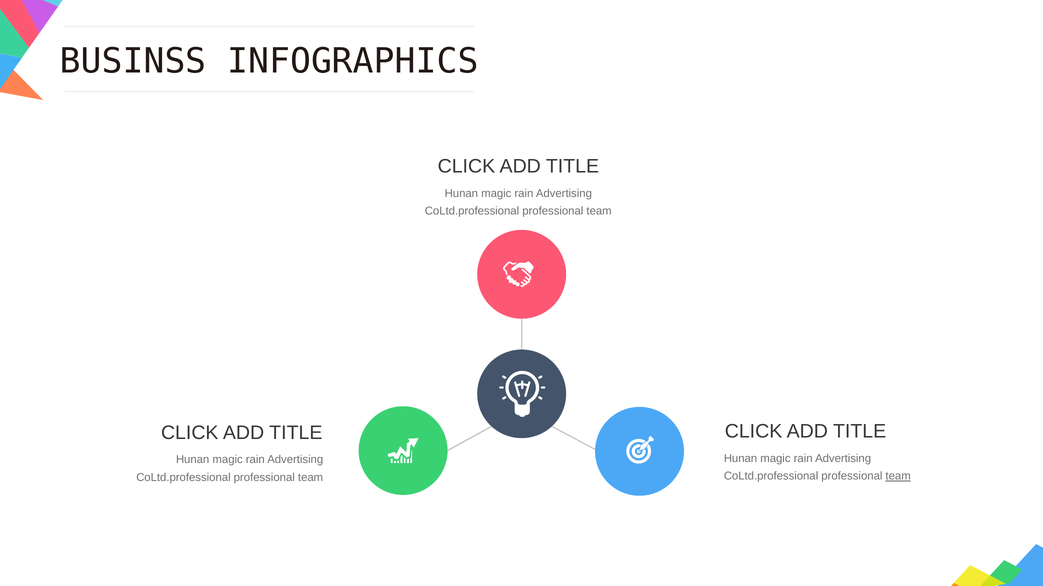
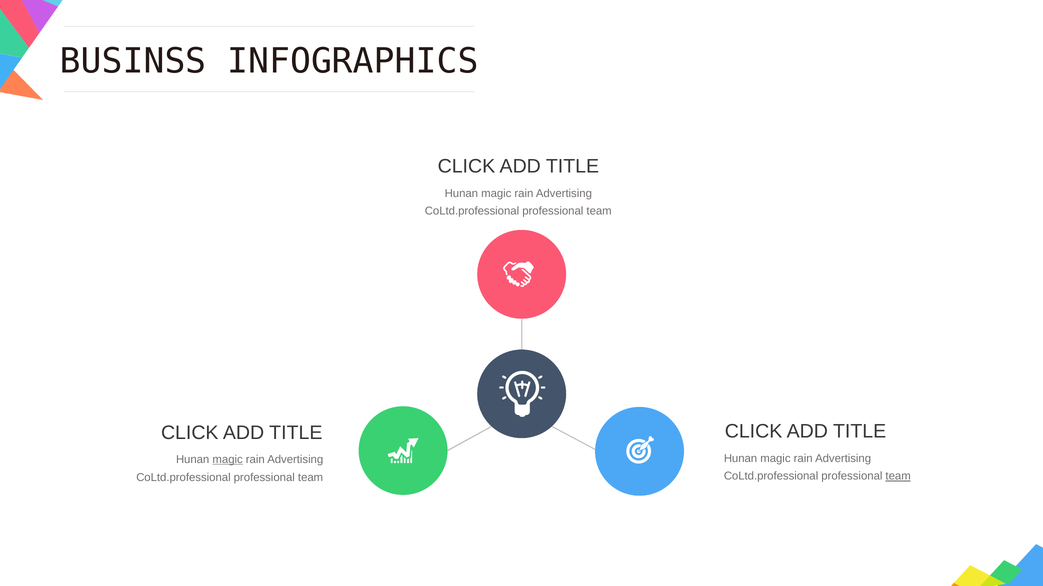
magic at (228, 460) underline: none -> present
